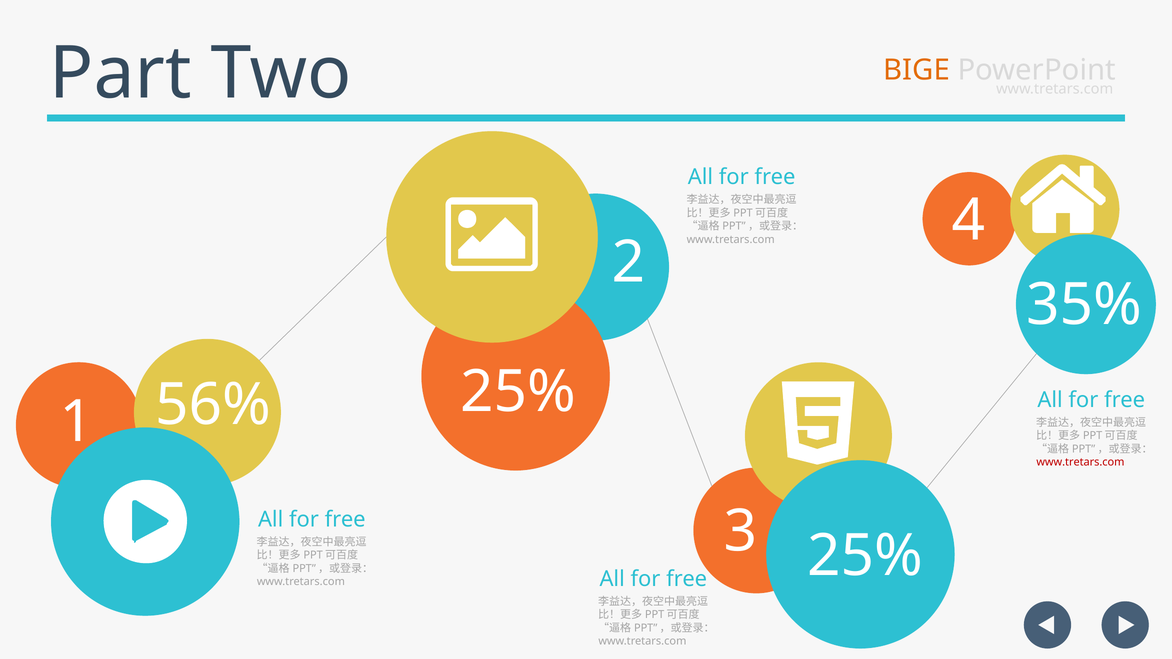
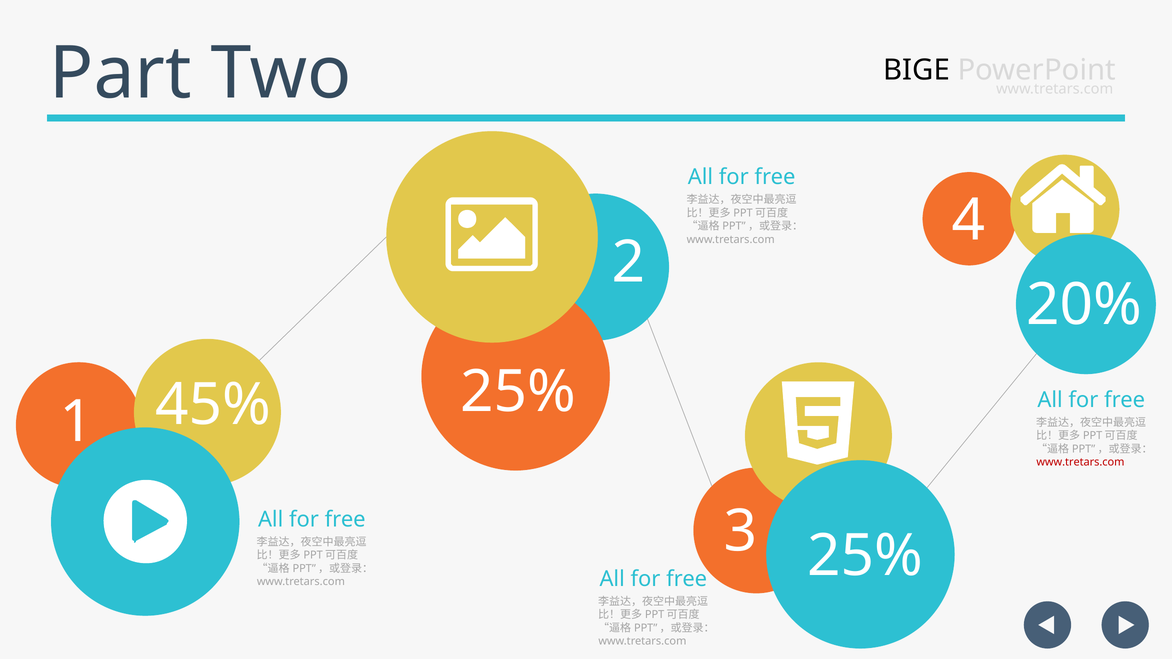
BIGE colour: orange -> black
35%: 35% -> 20%
56%: 56% -> 45%
